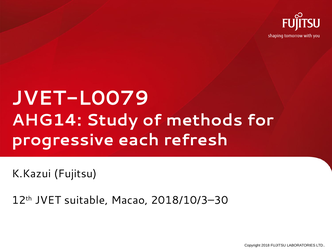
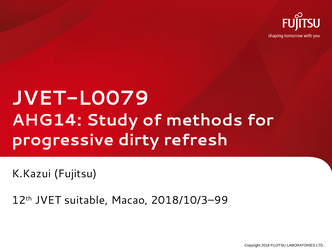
each: each -> dirty
2018/10/3–30: 2018/10/3–30 -> 2018/10/3–99
